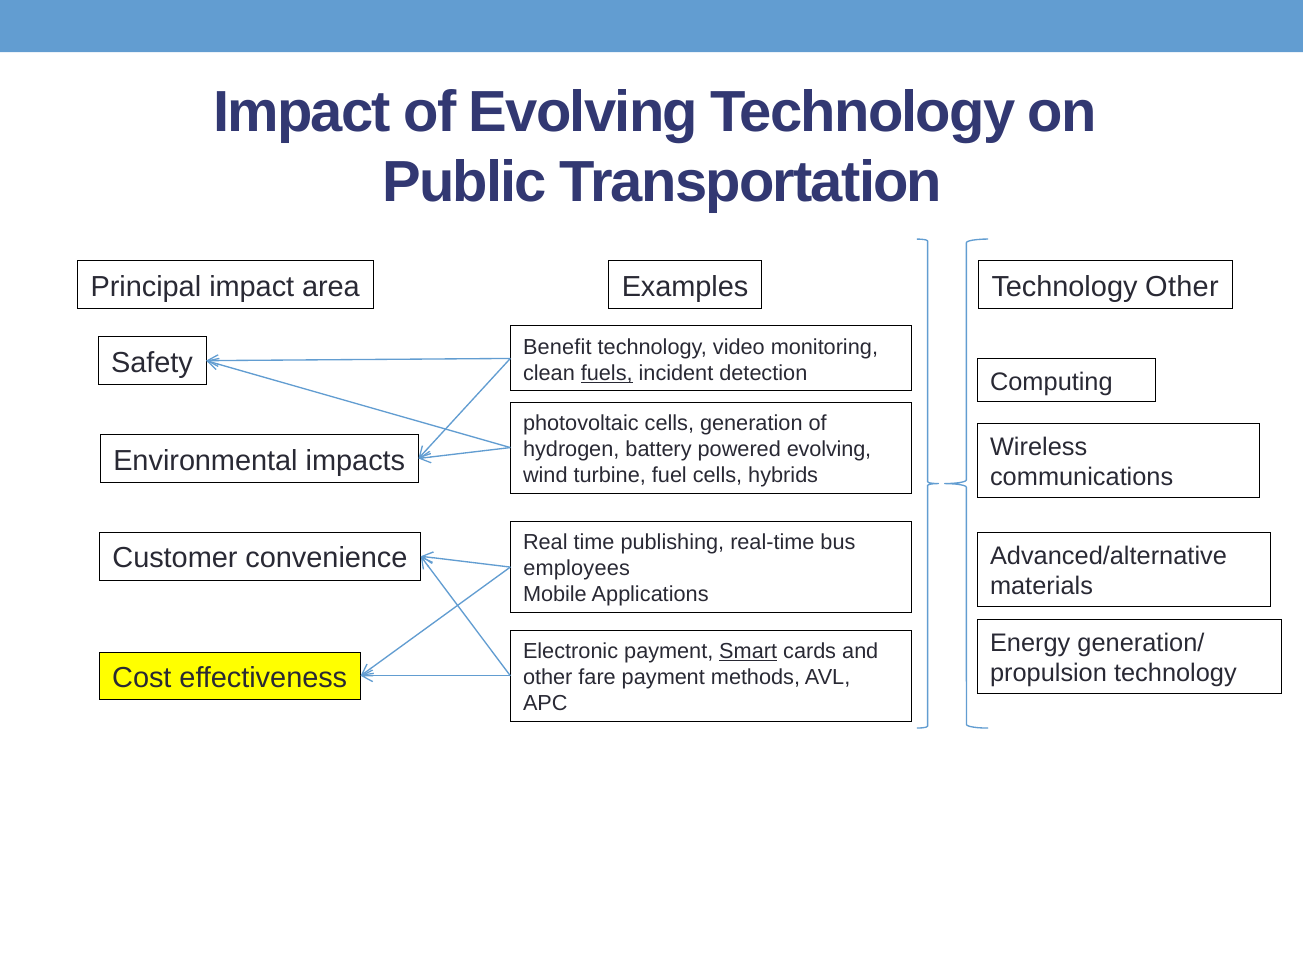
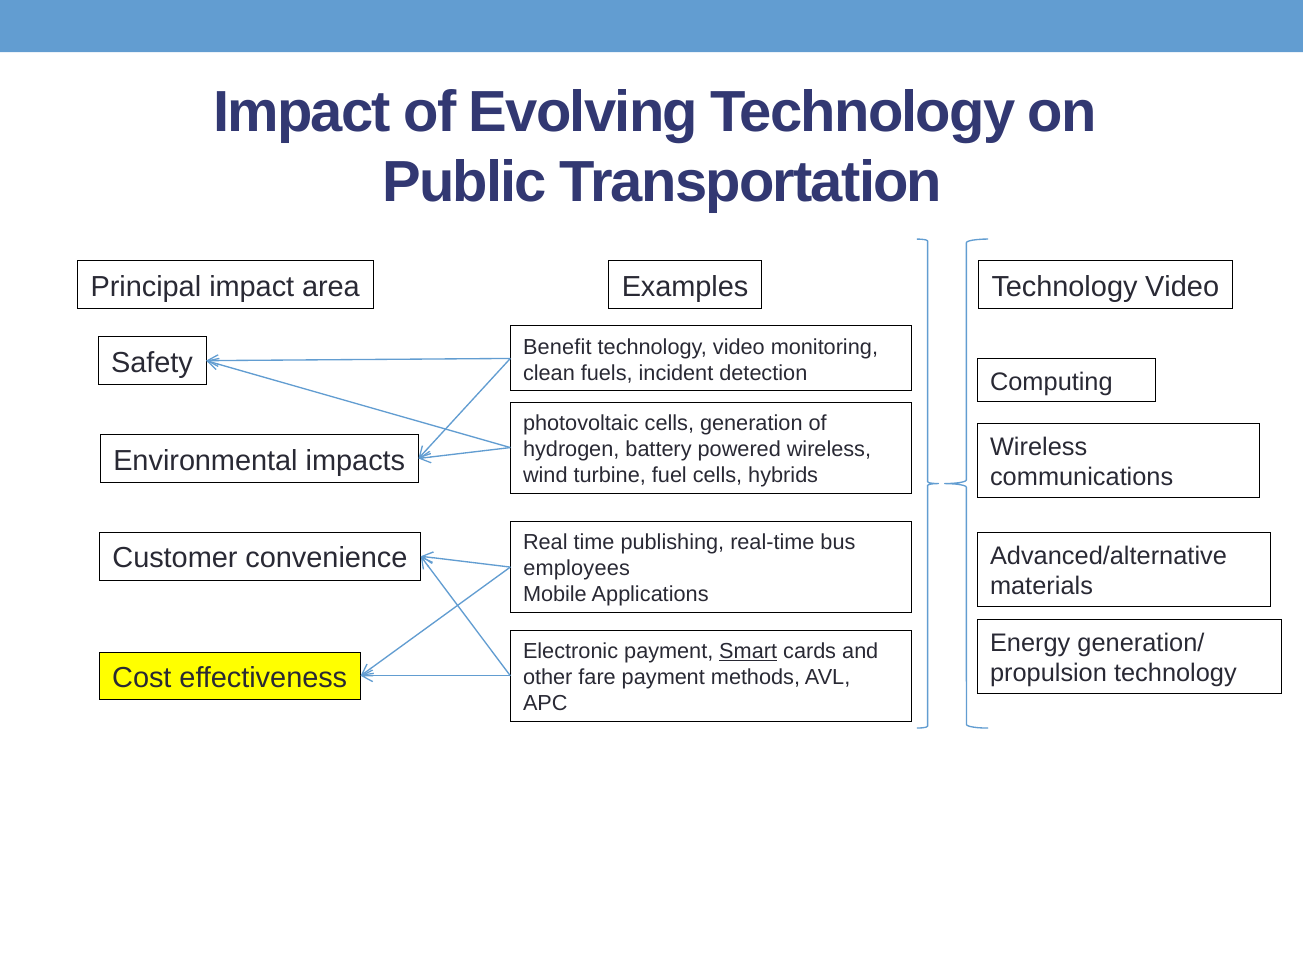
Other at (1182, 286): Other -> Video
fuels underline: present -> none
powered evolving: evolving -> wireless
